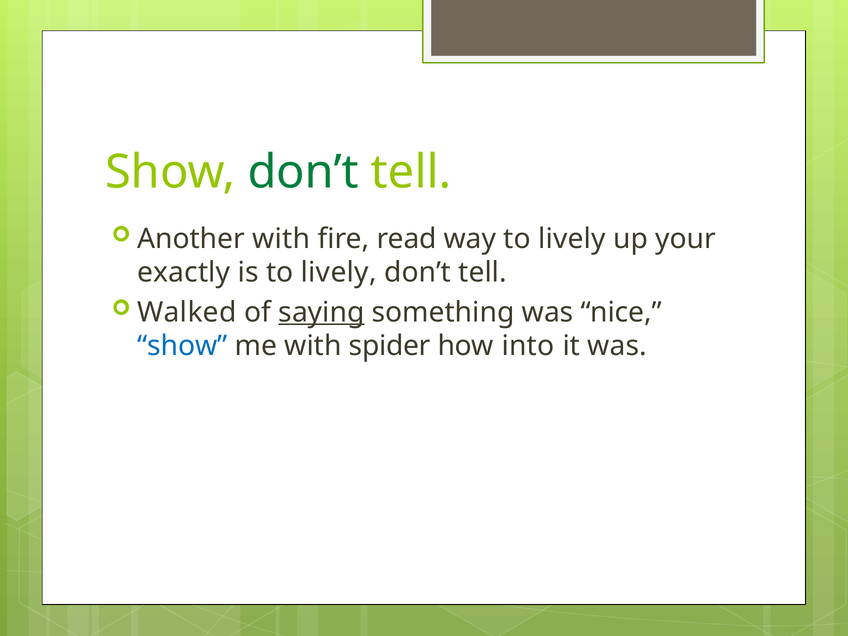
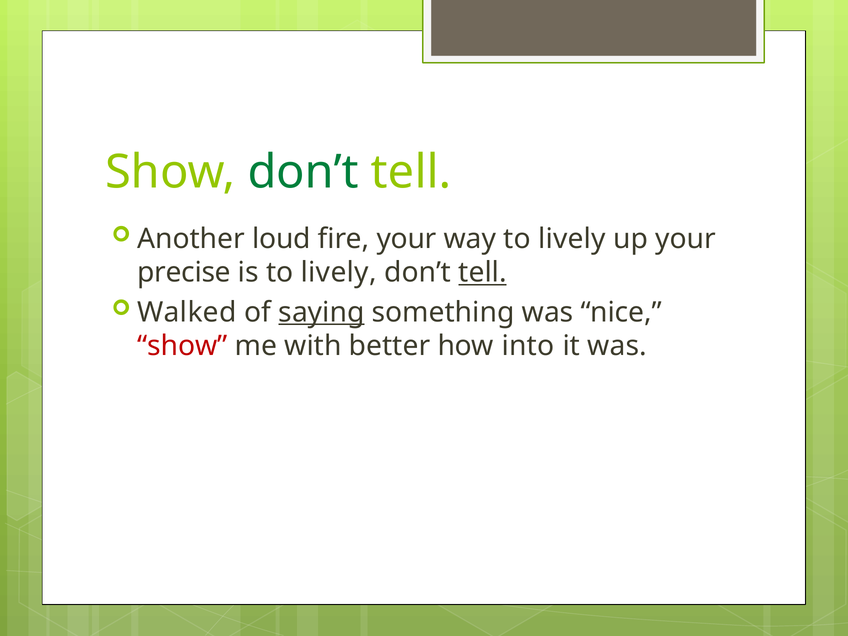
Another with: with -> loud
fire read: read -> your
exactly: exactly -> precise
tell at (483, 273) underline: none -> present
show at (182, 346) colour: blue -> red
spider: spider -> better
